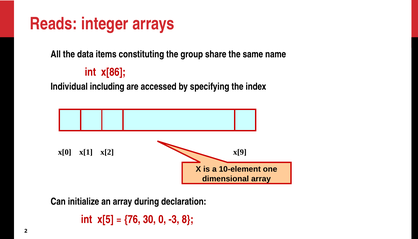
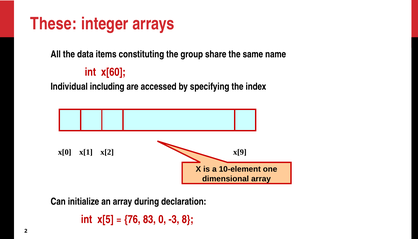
Reads: Reads -> These
x[86: x[86 -> x[60
30: 30 -> 83
